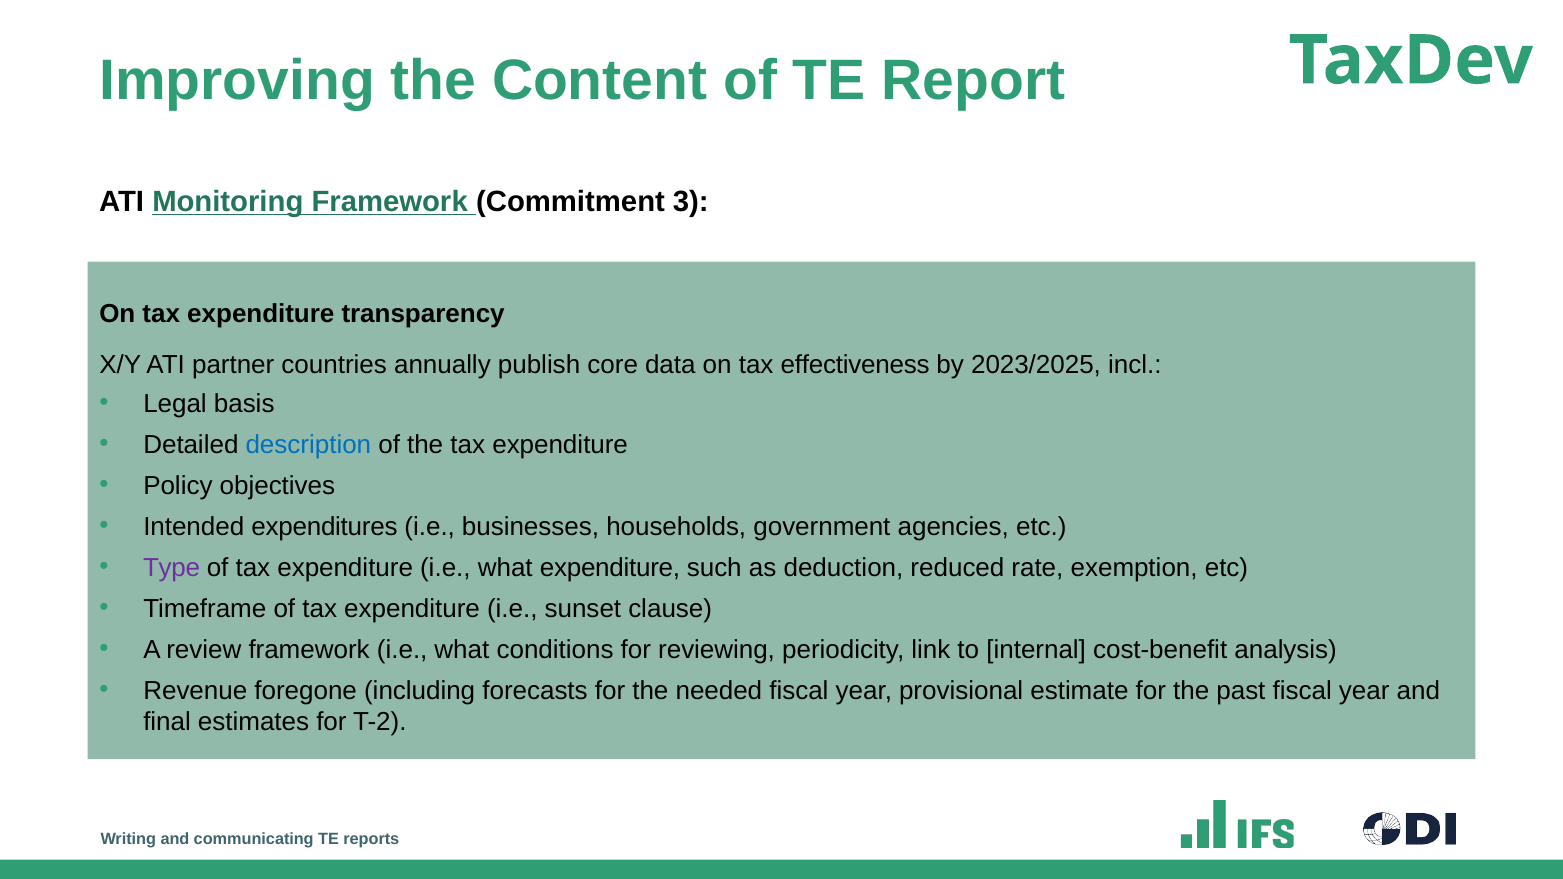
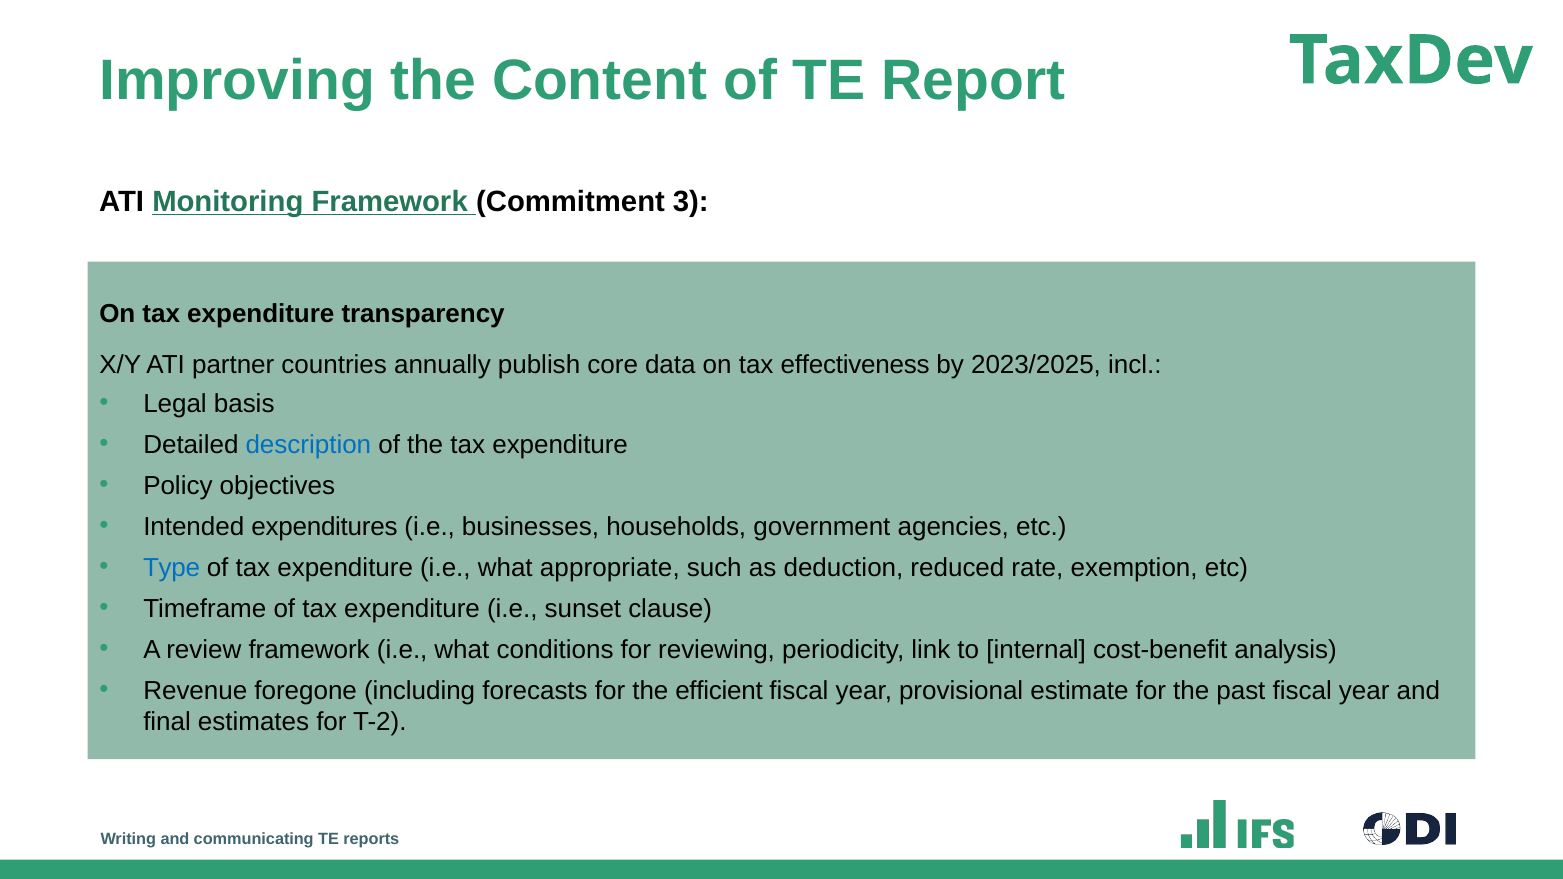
Type colour: purple -> blue
what expenditure: expenditure -> appropriate
needed: needed -> efficient
